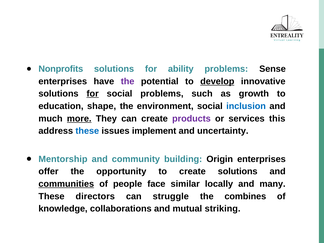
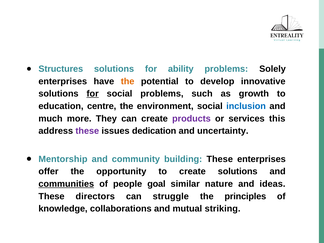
Nonprofits: Nonprofits -> Structures
Sense: Sense -> Solely
the at (128, 81) colour: purple -> orange
develop underline: present -> none
shape: shape -> centre
more underline: present -> none
these at (87, 131) colour: blue -> purple
implement: implement -> dedication
building Origin: Origin -> These
face: face -> goal
locally: locally -> nature
many: many -> ideas
combines: combines -> principles
